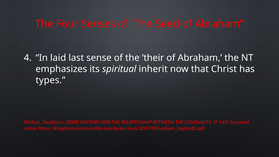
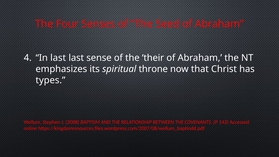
In laid: laid -> last
inherit: inherit -> throne
